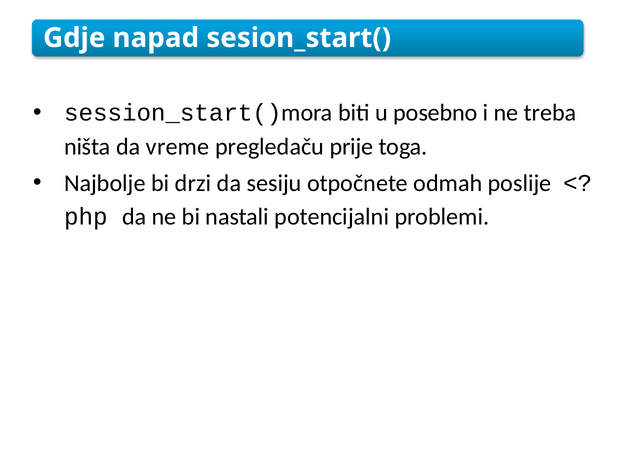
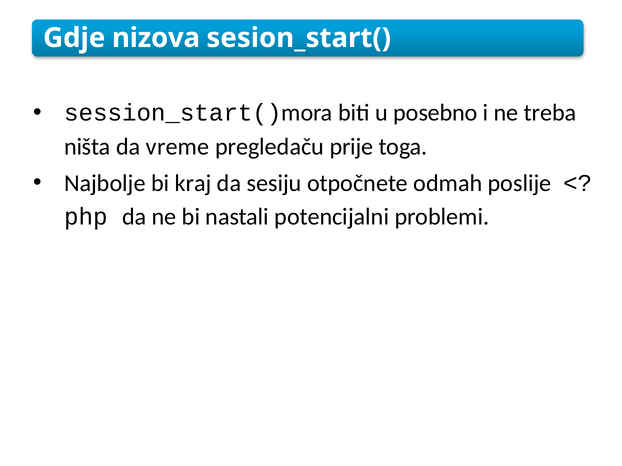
napad: napad -> nizova
drzi: drzi -> kraj
